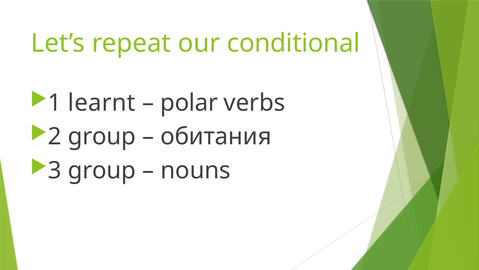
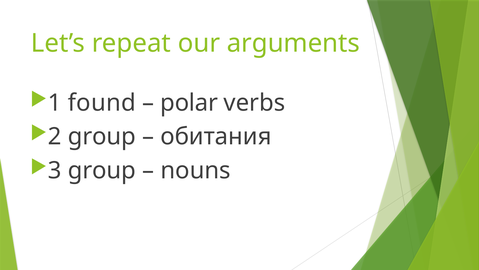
conditional: conditional -> arguments
learnt: learnt -> found
